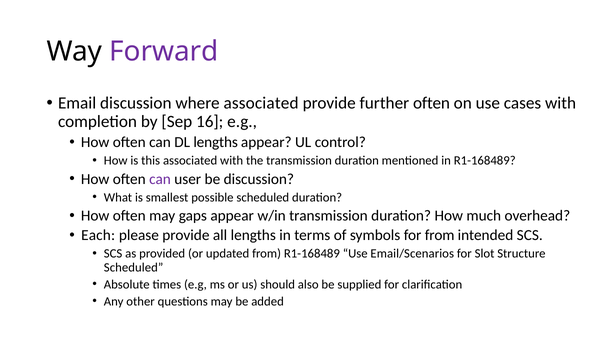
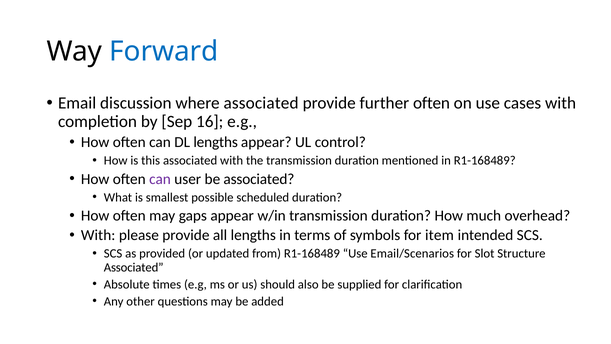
Forward colour: purple -> blue
be discussion: discussion -> associated
Each at (98, 235): Each -> With
for from: from -> item
Scheduled at (134, 267): Scheduled -> Associated
